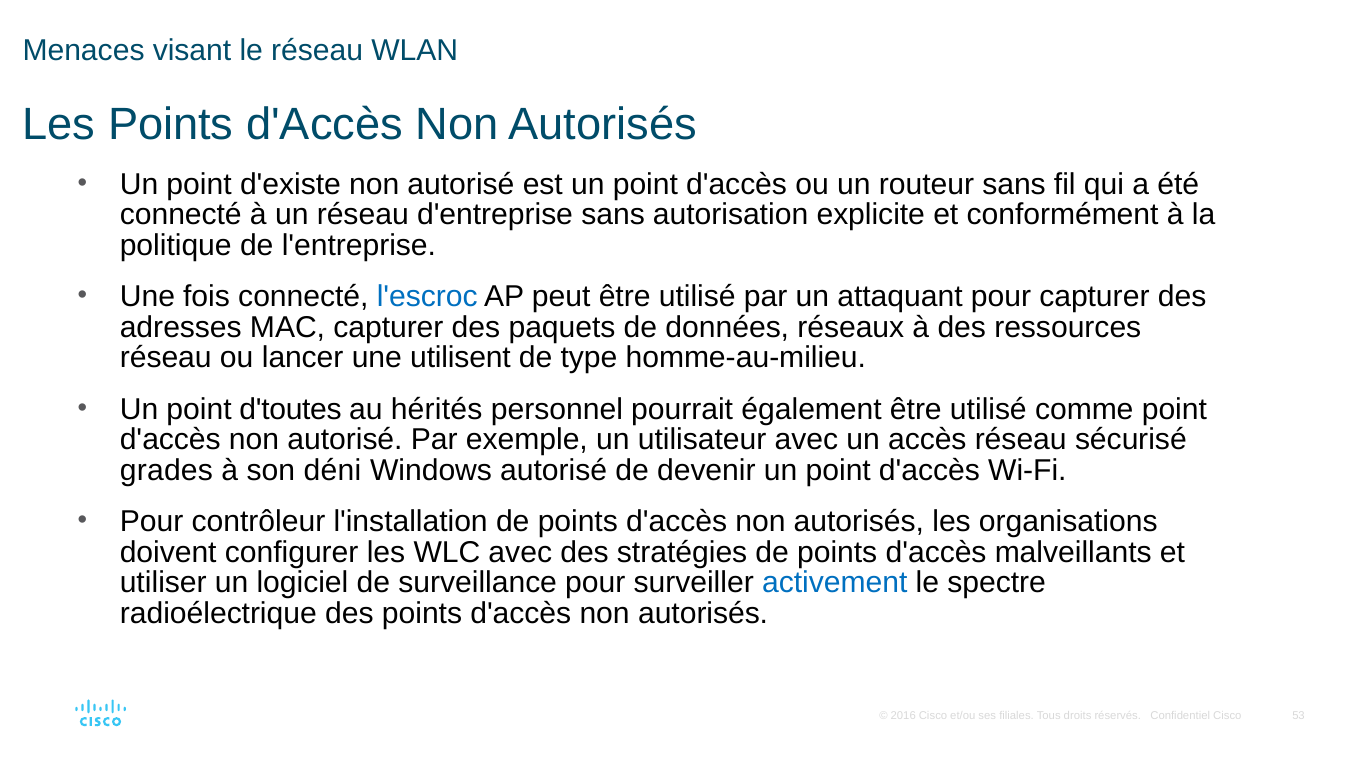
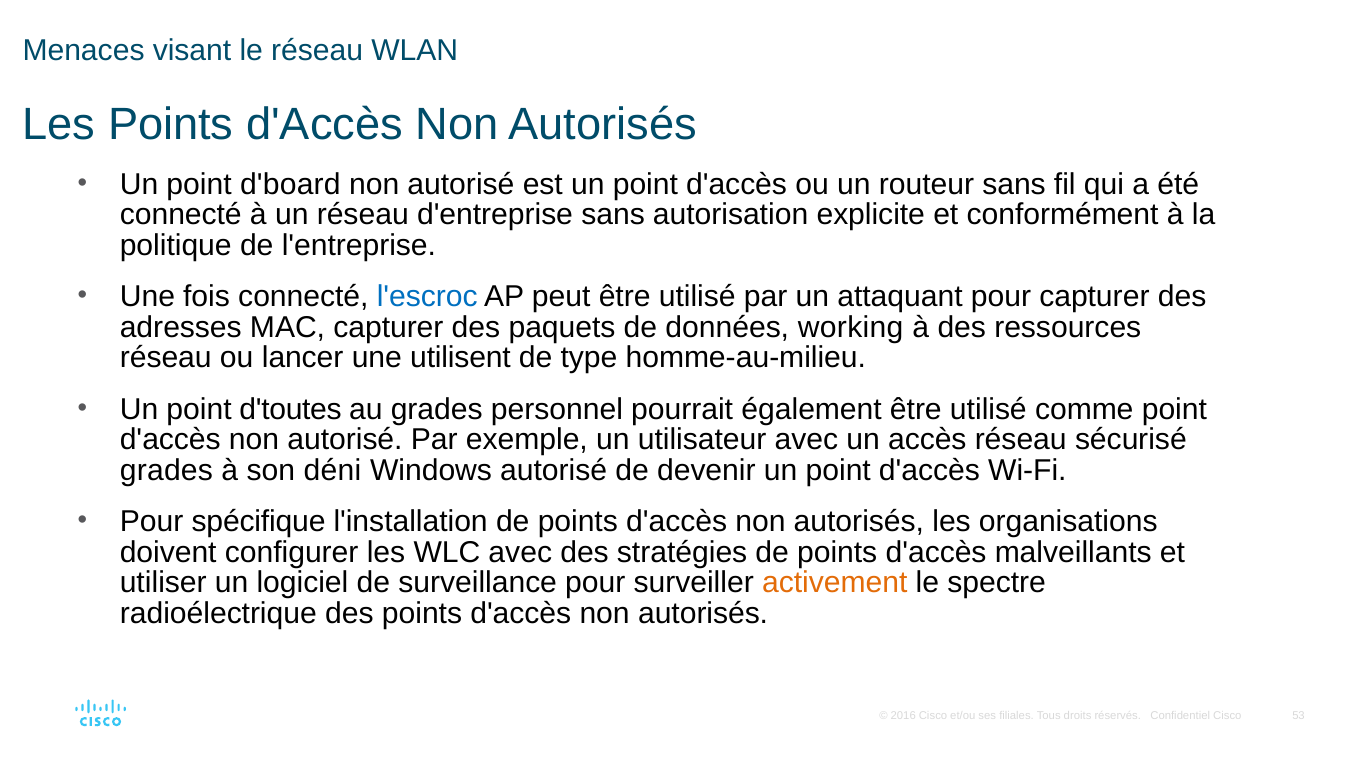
d'existe: d'existe -> d'board
réseaux: réseaux -> working
au hérités: hérités -> grades
contrôleur: contrôleur -> spécifique
activement colour: blue -> orange
